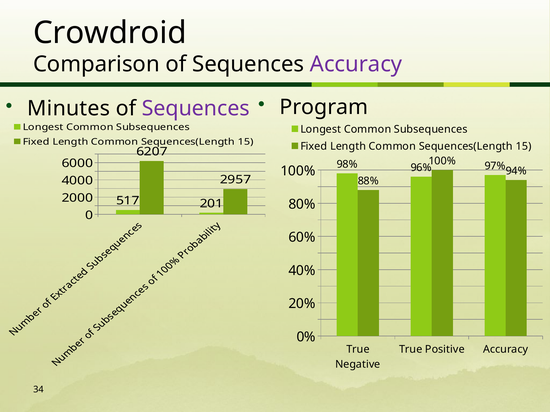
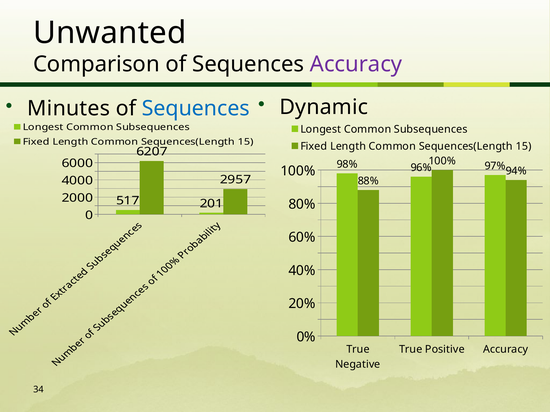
Crowdroid: Crowdroid -> Unwanted
Program: Program -> Dynamic
Sequences at (196, 109) colour: purple -> blue
